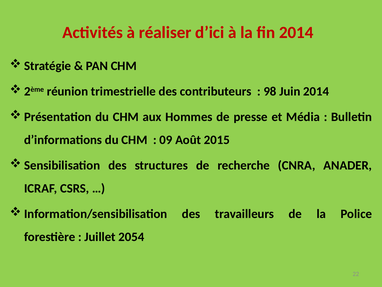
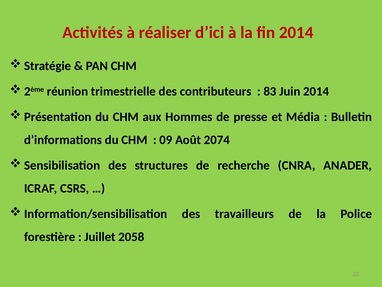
98: 98 -> 83
2015: 2015 -> 2074
2054: 2054 -> 2058
